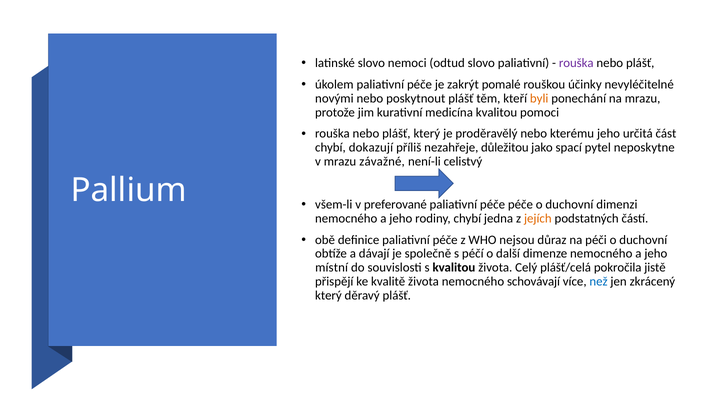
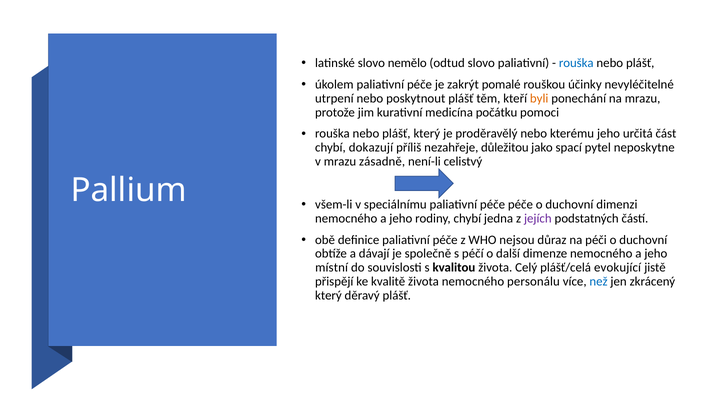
nemoci: nemoci -> nemělo
rouška at (576, 63) colour: purple -> blue
novými: novými -> utrpení
medicína kvalitou: kvalitou -> počátku
závažné: závažné -> zásadně
preferované: preferované -> speciálnímu
jejích colour: orange -> purple
pokročila: pokročila -> evokující
schovávají: schovávají -> personálu
